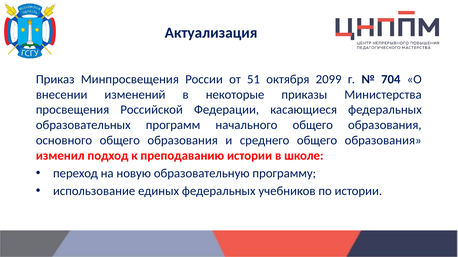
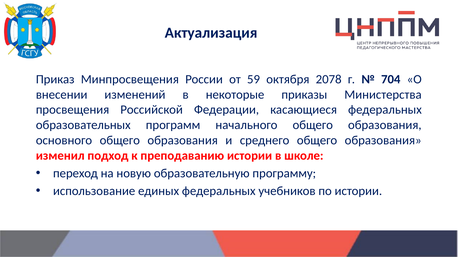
51: 51 -> 59
2099: 2099 -> 2078
